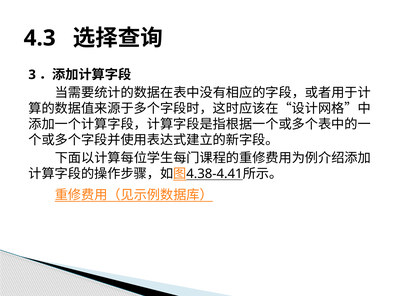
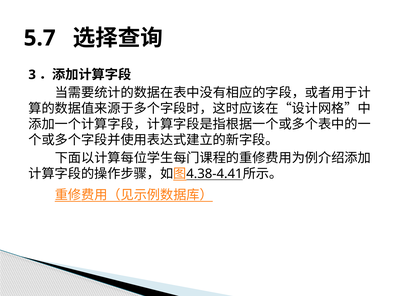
4.3: 4.3 -> 5.7
